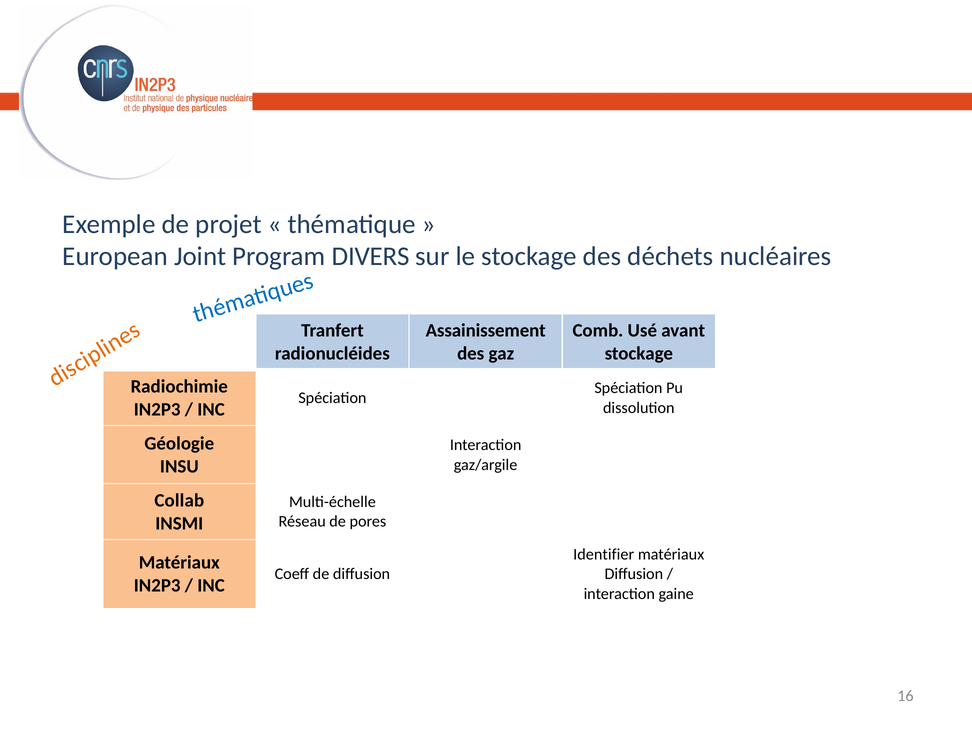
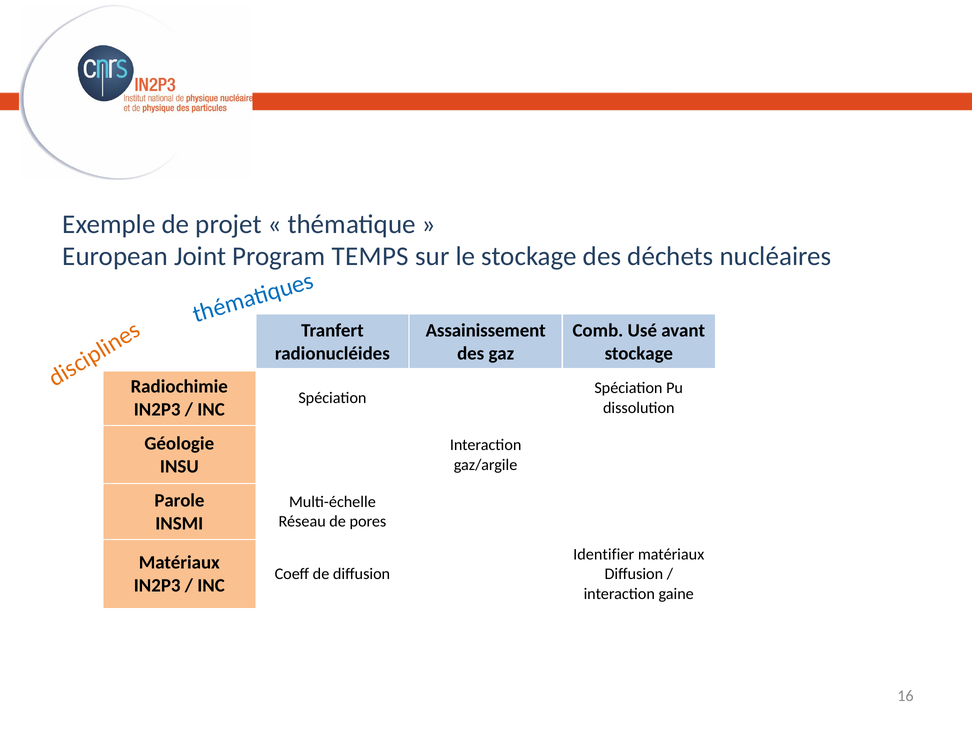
DIVERS: DIVERS -> TEMPS
Collab: Collab -> Parole
